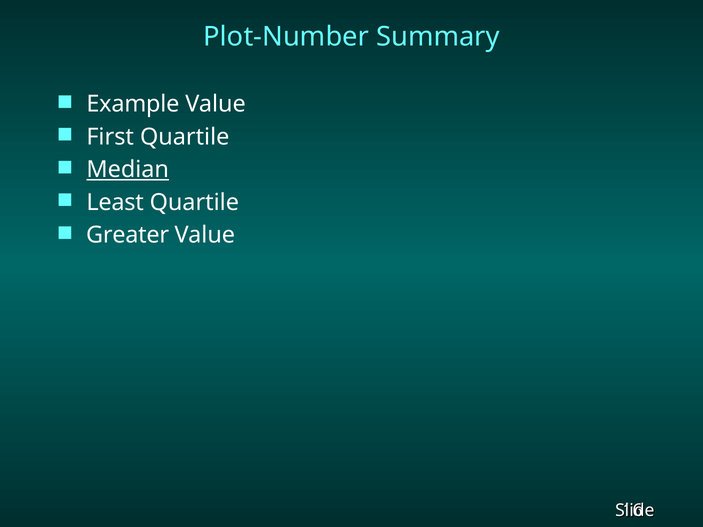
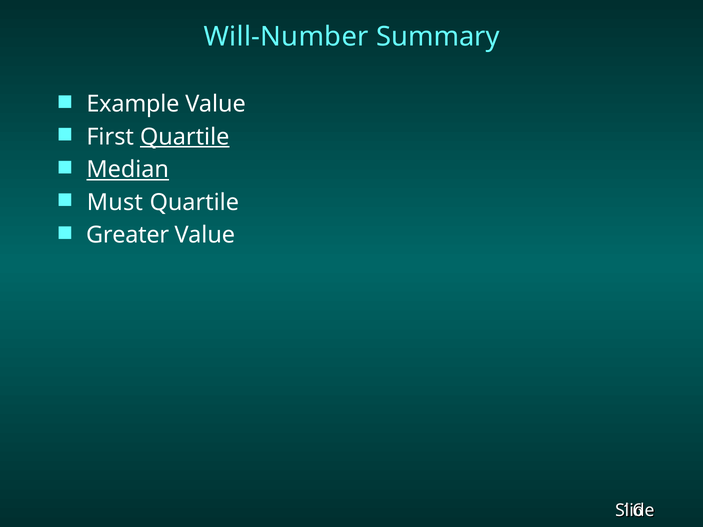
Plot-Number: Plot-Number -> Will-Number
Quartile at (185, 137) underline: none -> present
Least: Least -> Must
